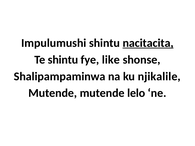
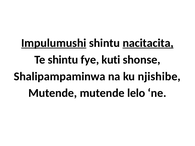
Impulumushi underline: none -> present
like: like -> kuti
njikalile: njikalile -> njishibe
